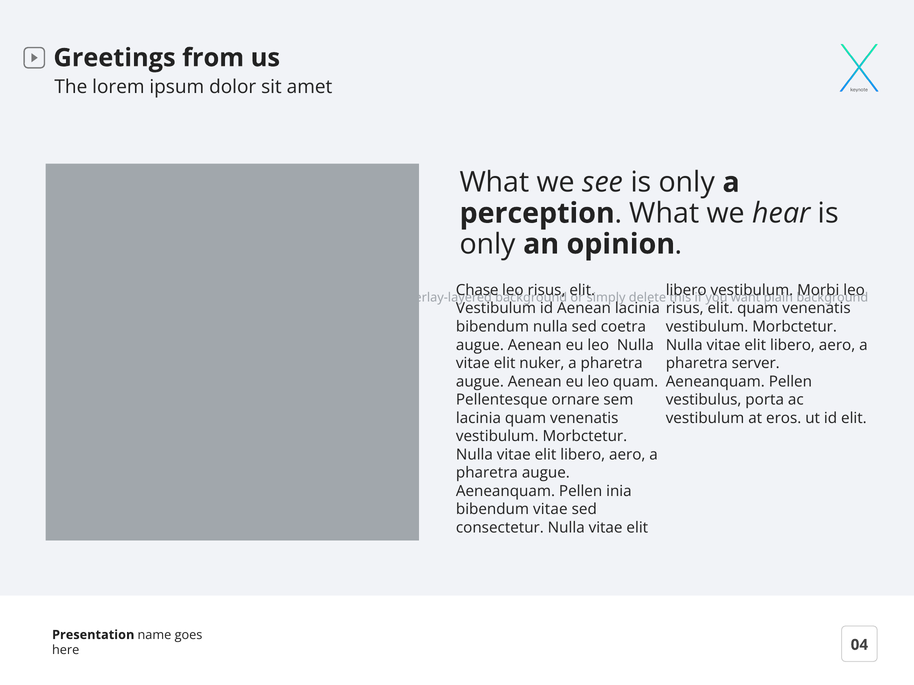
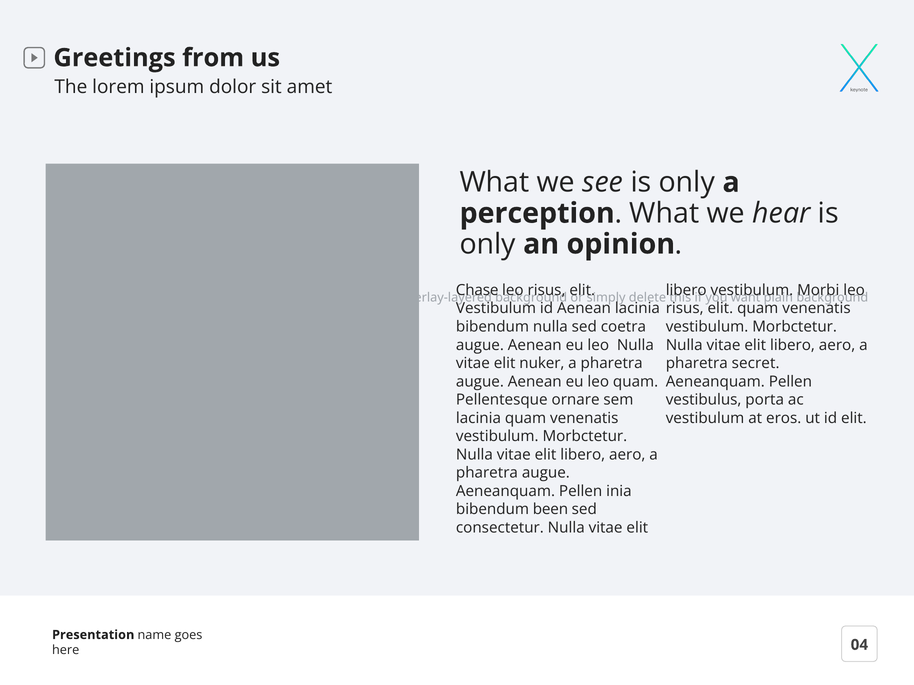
server: server -> secret
bibendum vitae: vitae -> been
